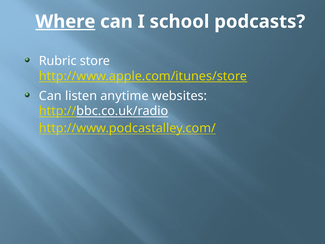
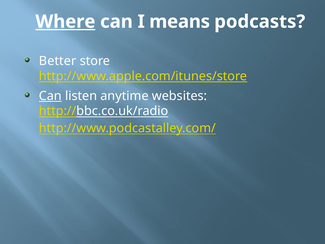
school: school -> means
Rubric: Rubric -> Better
Can at (50, 96) underline: none -> present
